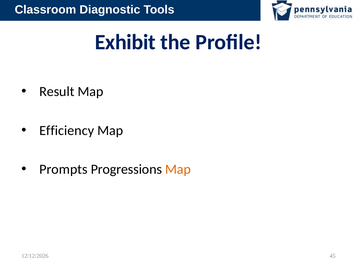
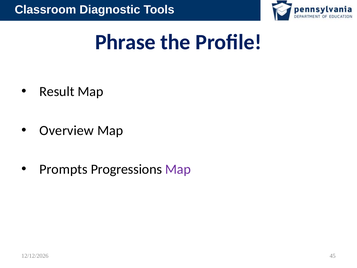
Exhibit: Exhibit -> Phrase
Efficiency: Efficiency -> Overview
Map at (178, 169) colour: orange -> purple
